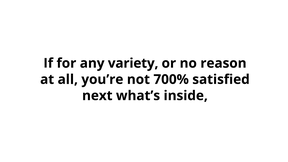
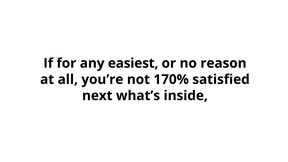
variety: variety -> easiest
700%: 700% -> 170%
